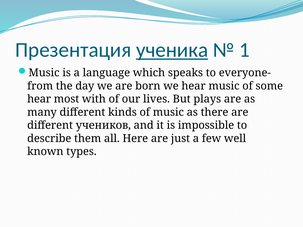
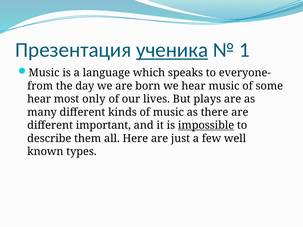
with: with -> only
учеников: учеников -> important
impossible underline: none -> present
